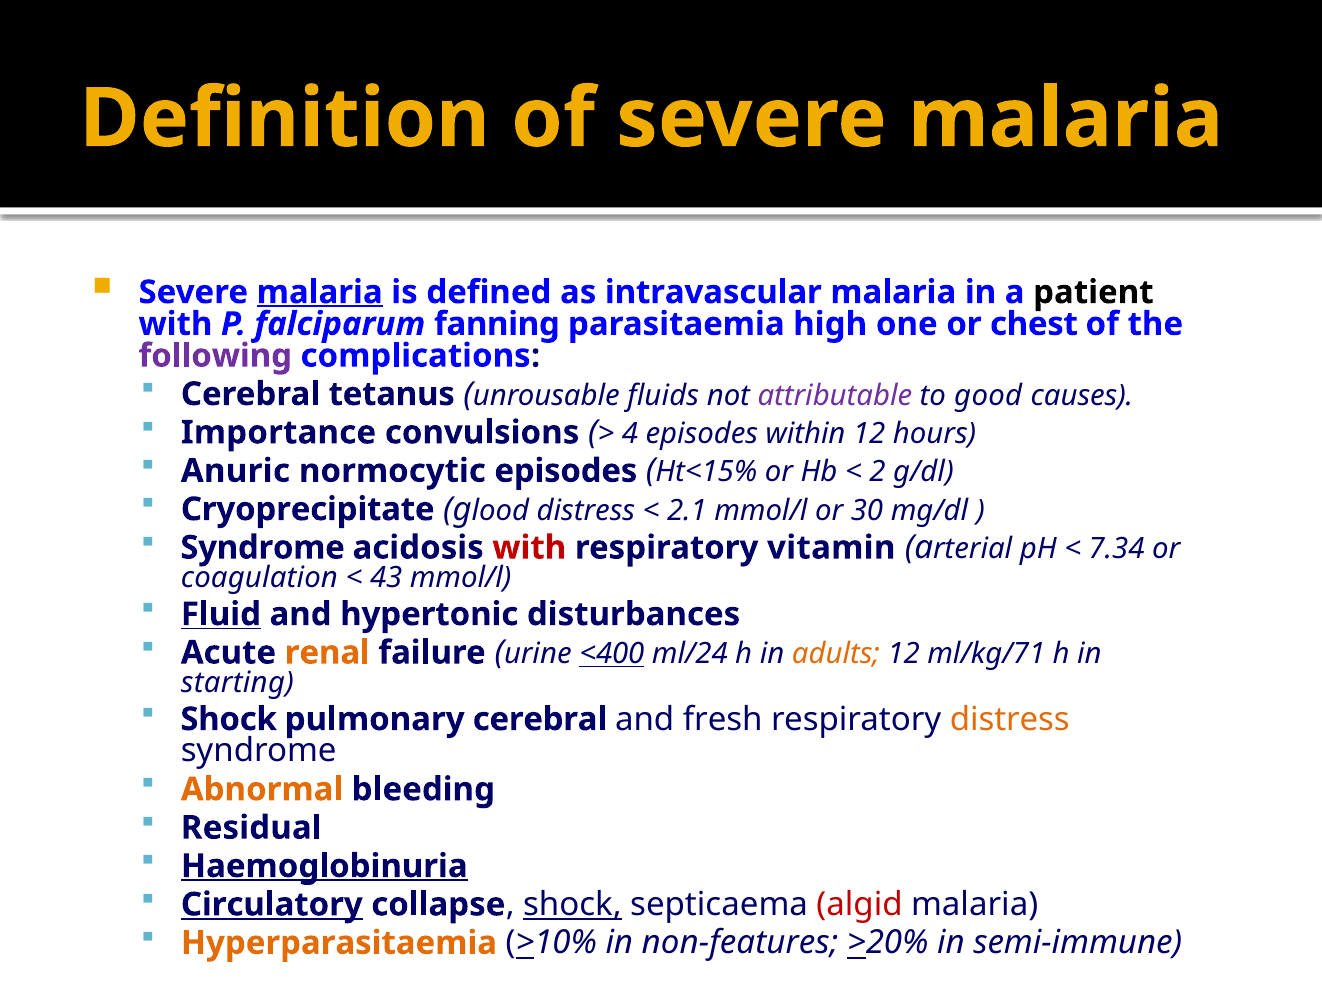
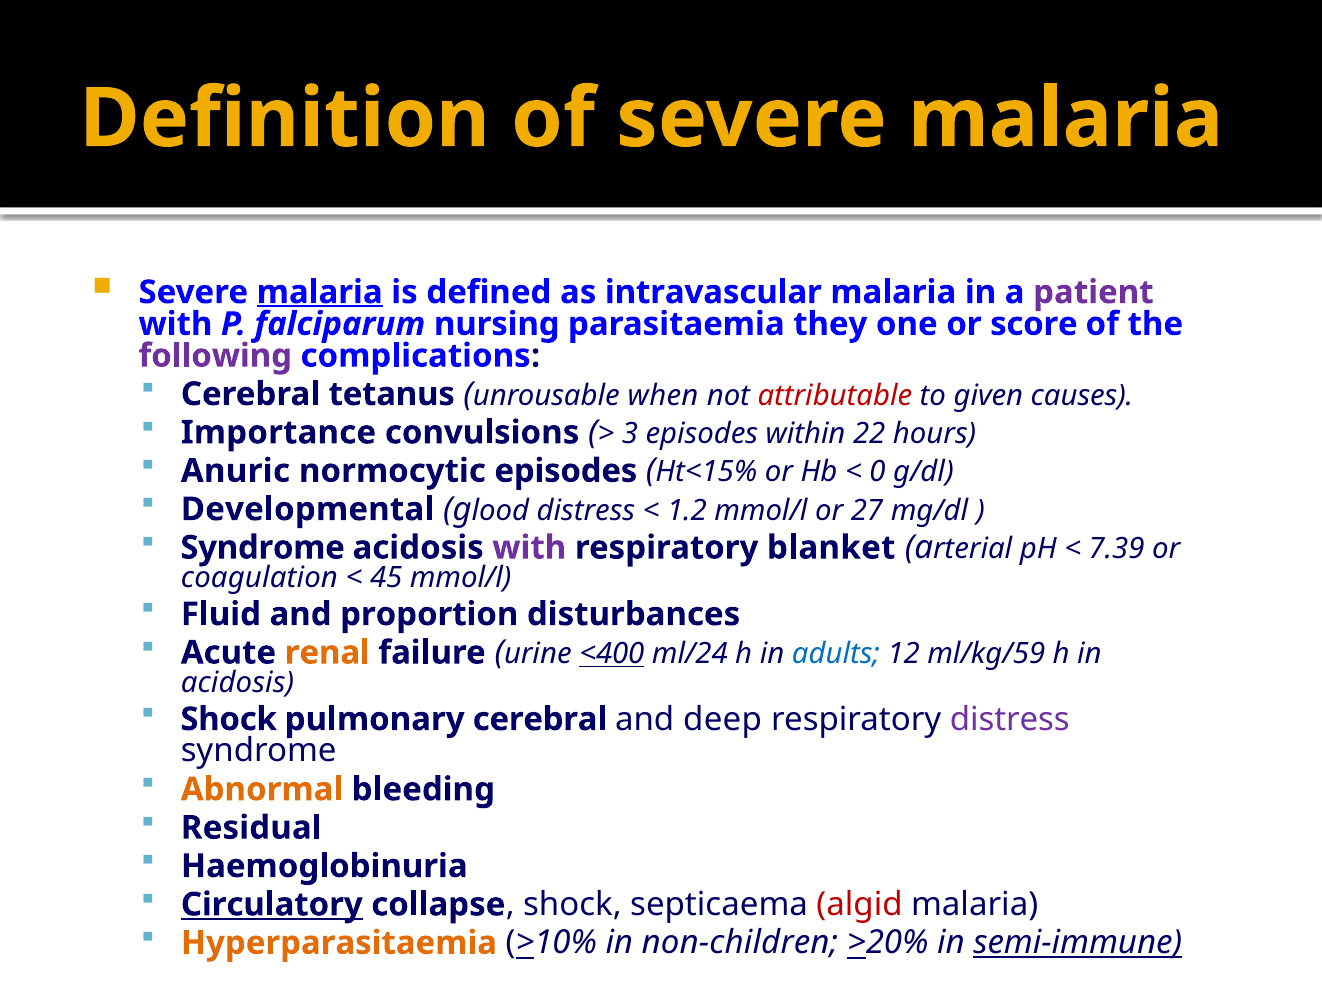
patient colour: black -> purple
fanning: fanning -> nursing
high: high -> they
chest: chest -> score
fluids: fluids -> when
attributable colour: purple -> red
good: good -> given
4: 4 -> 3
within 12: 12 -> 22
2: 2 -> 0
Cryoprecipitate: Cryoprecipitate -> Developmental
2.1: 2.1 -> 1.2
30: 30 -> 27
with at (529, 547) colour: red -> purple
vitamin: vitamin -> blanket
7.34: 7.34 -> 7.39
43: 43 -> 45
Fluid underline: present -> none
hypertonic: hypertonic -> proportion
adults colour: orange -> blue
ml/kg/71: ml/kg/71 -> ml/kg/59
starting at (237, 682): starting -> acidosis
fresh: fresh -> deep
distress at (1010, 719) colour: orange -> purple
Haemoglobinuria underline: present -> none
shock at (572, 904) underline: present -> none
non-features: non-features -> non-children
semi-immune underline: none -> present
